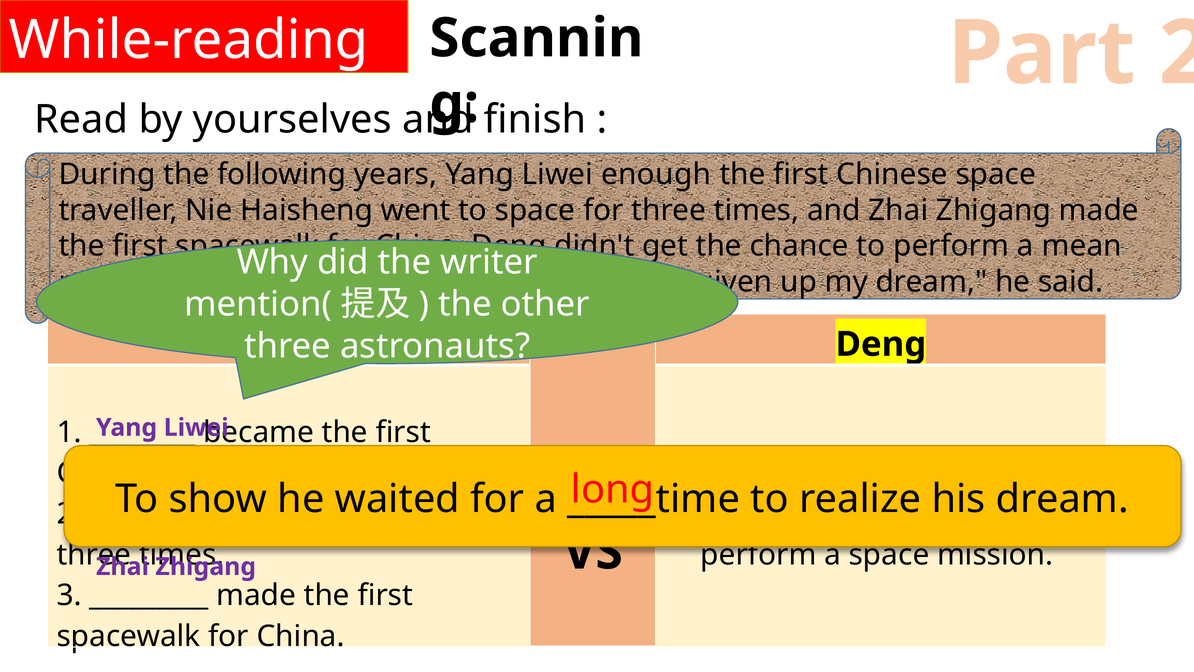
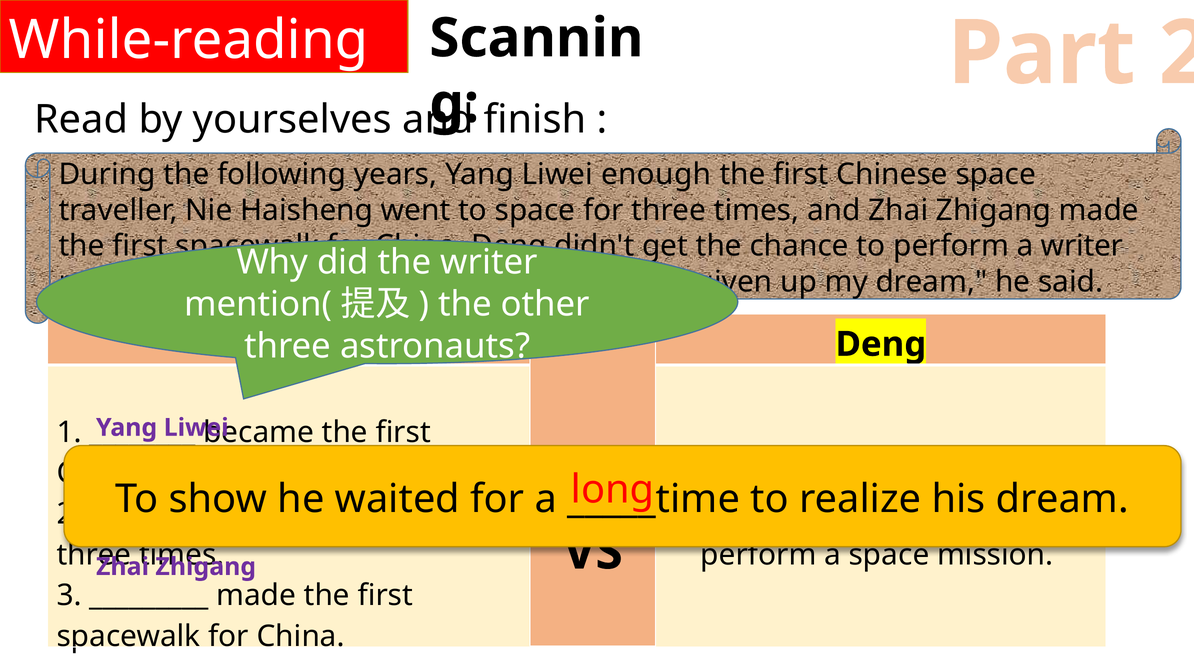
a mean: mean -> writer
